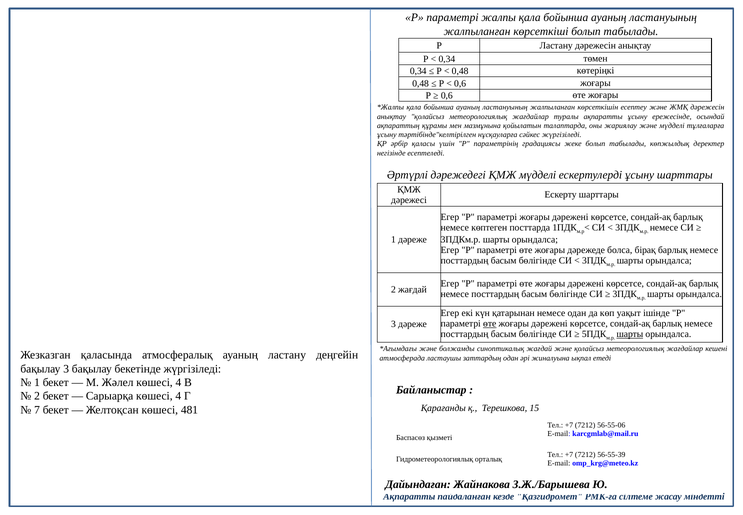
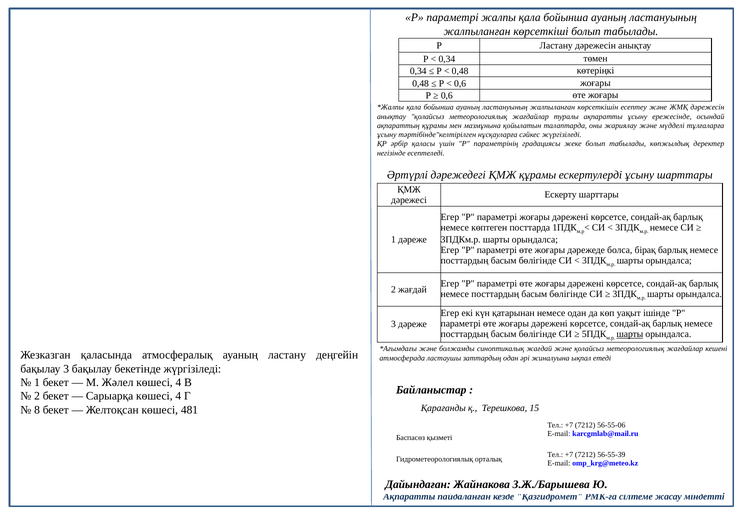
ҚМЖ мүдделі: мүдделі -> құрамы
өте at (490, 323) underline: present -> none
7: 7 -> 8
